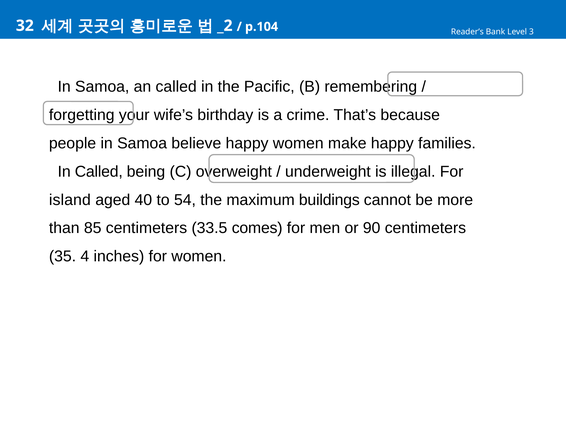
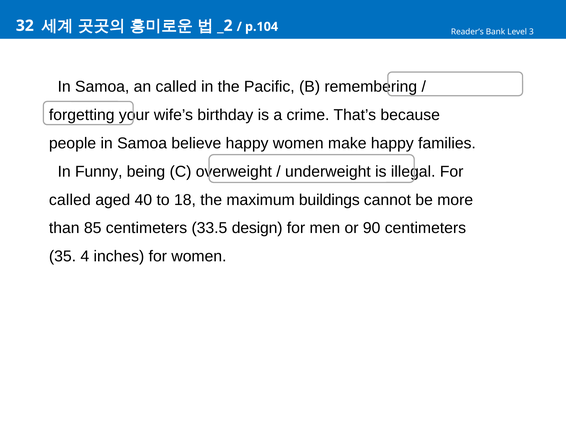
In Called: Called -> Funny
island at (70, 200): island -> called
54: 54 -> 18
comes: comes -> design
